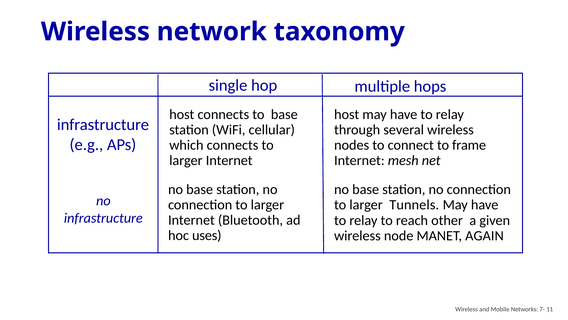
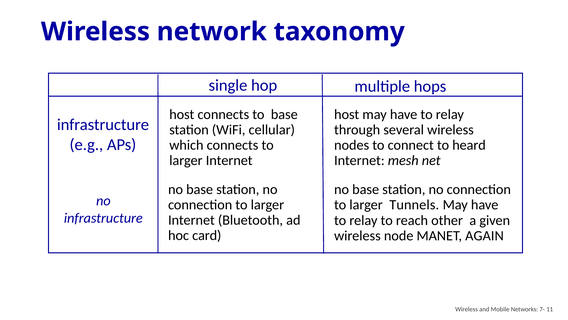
frame: frame -> heard
uses: uses -> card
